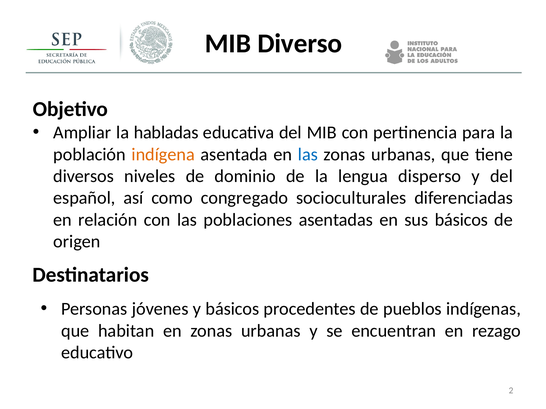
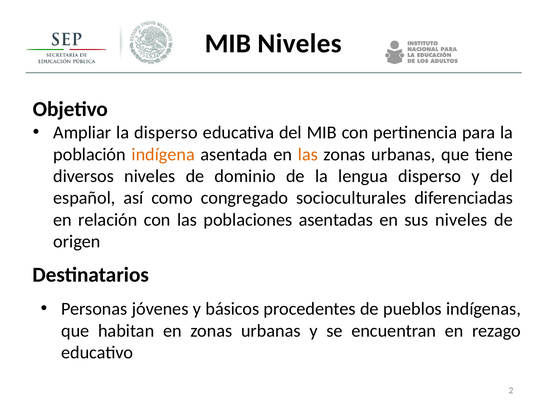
MIB Diverso: Diverso -> Niveles
la habladas: habladas -> disperso
las at (308, 155) colour: blue -> orange
sus básicos: básicos -> niveles
